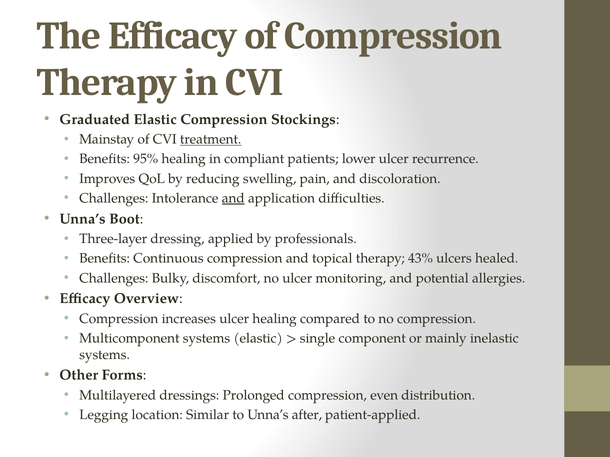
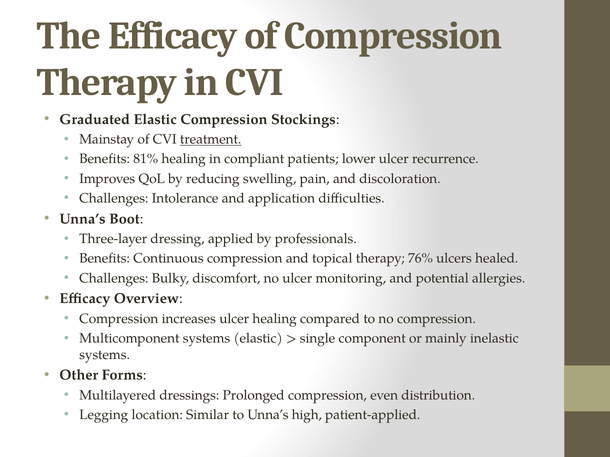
95%: 95% -> 81%
and at (233, 198) underline: present -> none
43%: 43% -> 76%
after: after -> high
